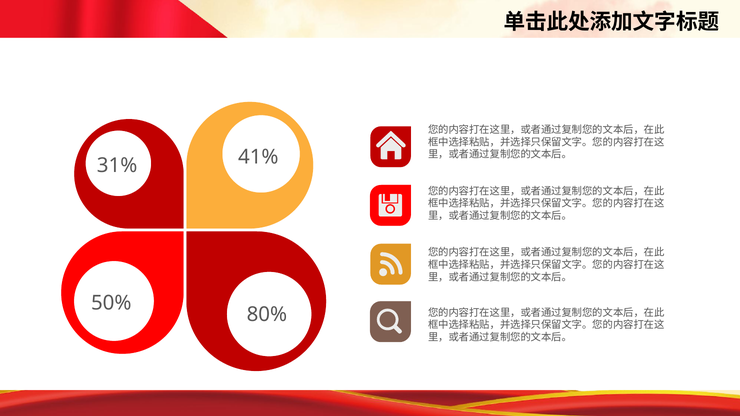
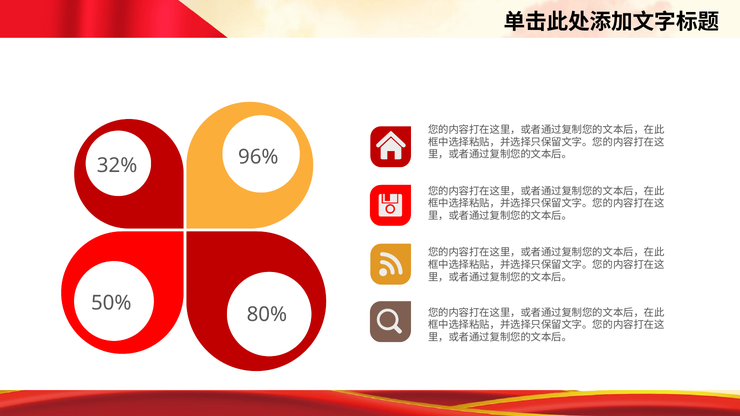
41%: 41% -> 96%
31%: 31% -> 32%
